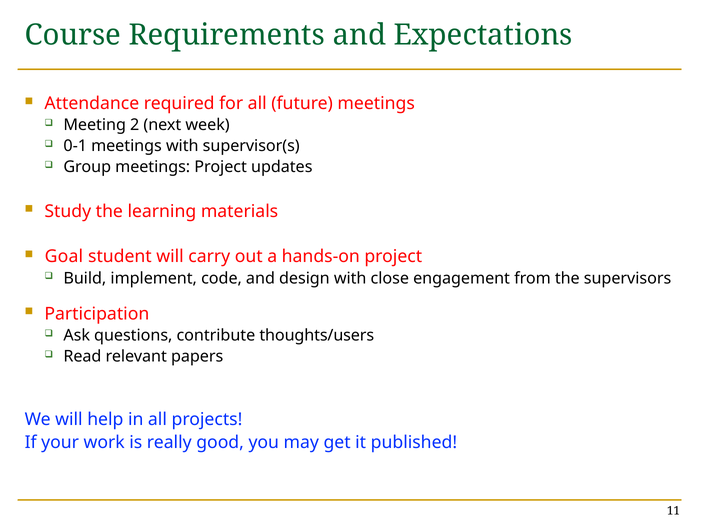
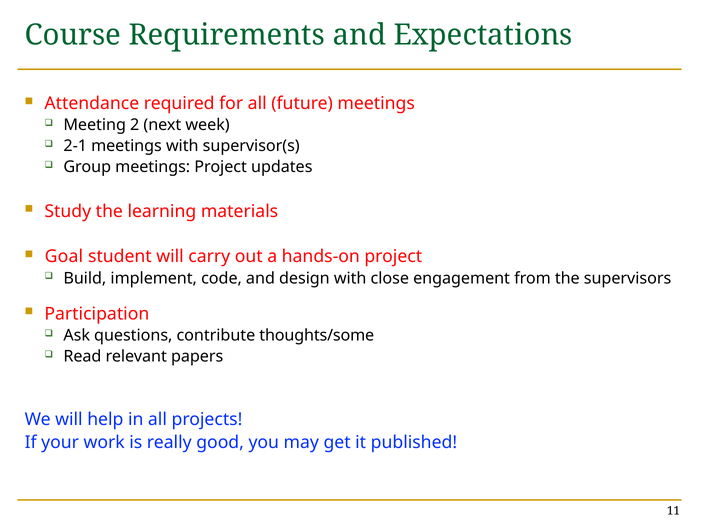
0-1: 0-1 -> 2-1
thoughts/users: thoughts/users -> thoughts/some
